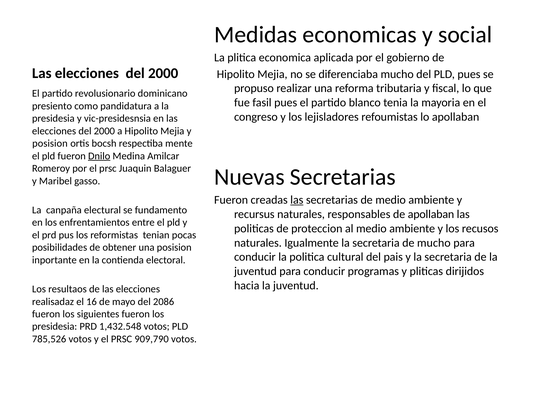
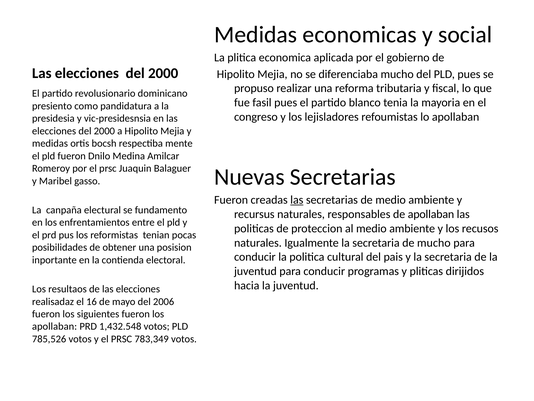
posision at (50, 143): posision -> medidas
Dnilo underline: present -> none
2086: 2086 -> 2006
presidesia at (55, 326): presidesia -> apollaban
909,790: 909,790 -> 783,349
